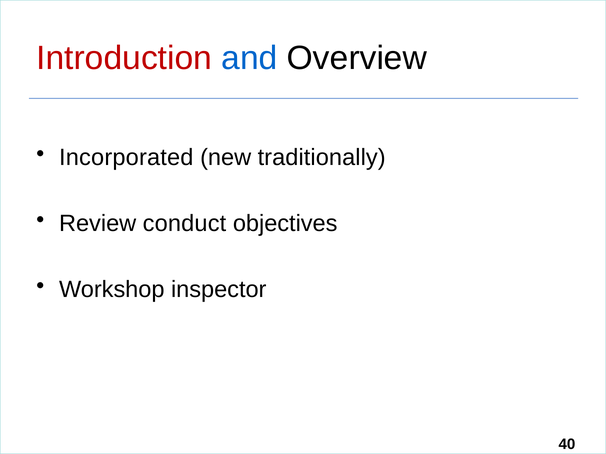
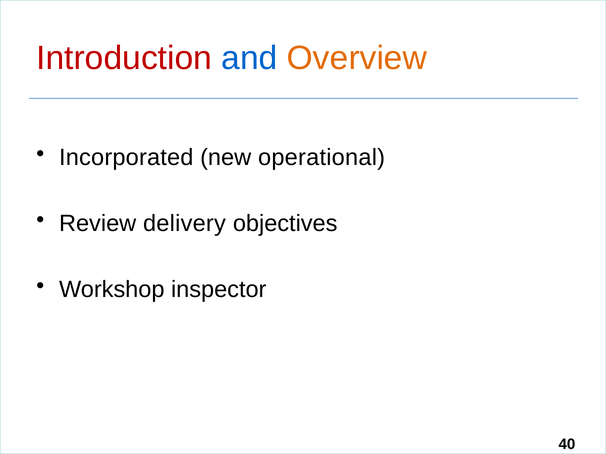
Overview colour: black -> orange
traditionally: traditionally -> operational
conduct: conduct -> delivery
